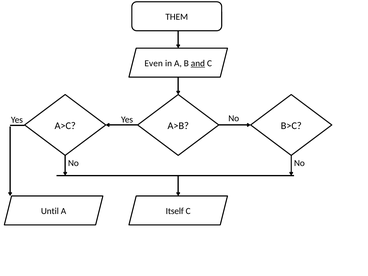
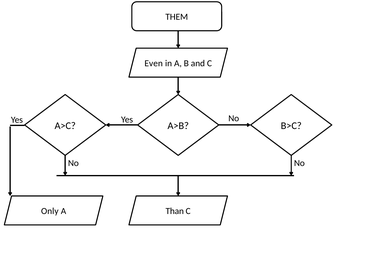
and underline: present -> none
Until: Until -> Only
Itself: Itself -> Than
